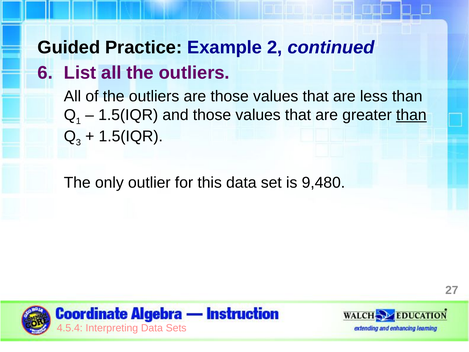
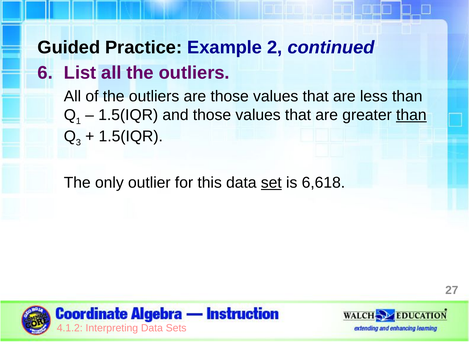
set underline: none -> present
9,480: 9,480 -> 6,618
4.5.4: 4.5.4 -> 4.1.2
